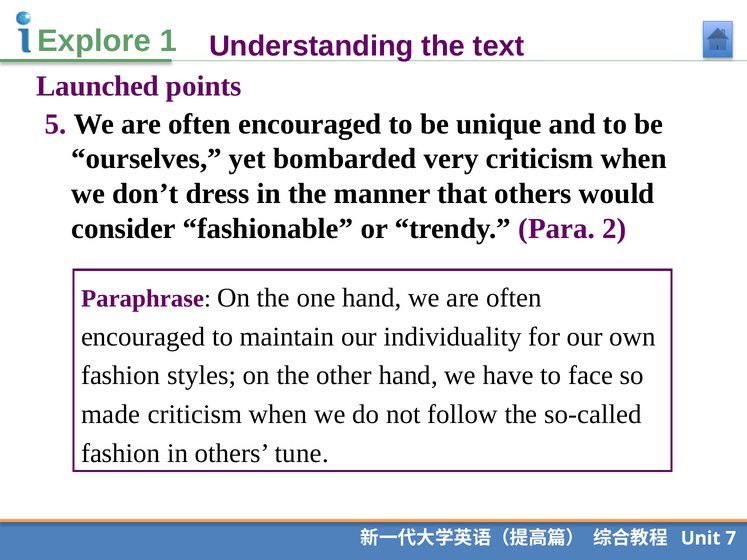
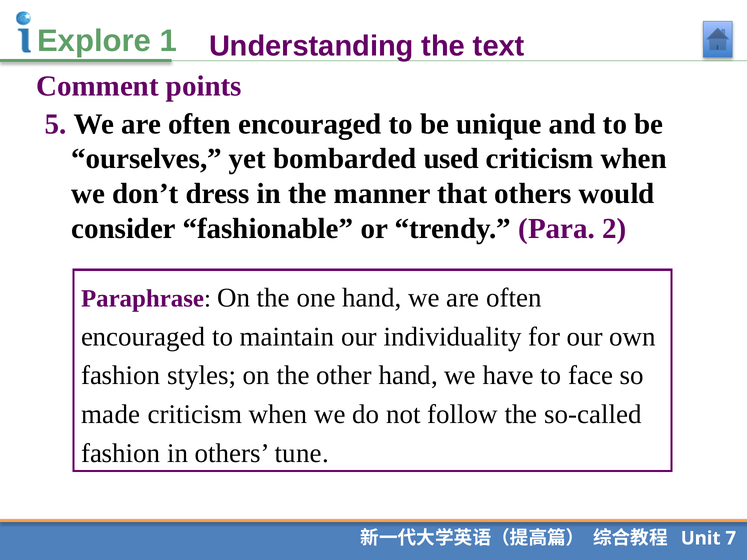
Launched: Launched -> Comment
very: very -> used
